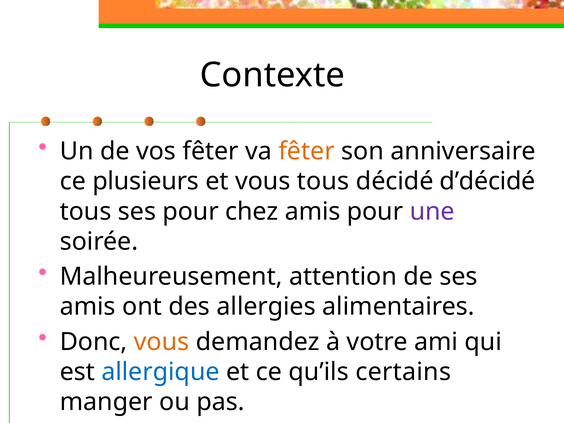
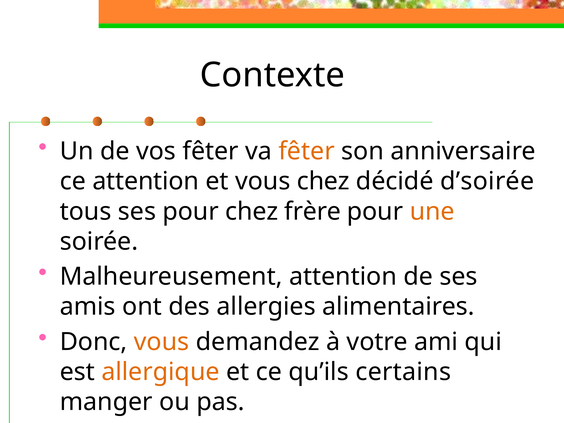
ce plusieurs: plusieurs -> attention
vous tous: tous -> chez
d’décidé: d’décidé -> d’soirée
chez amis: amis -> frère
une colour: purple -> orange
allergique colour: blue -> orange
